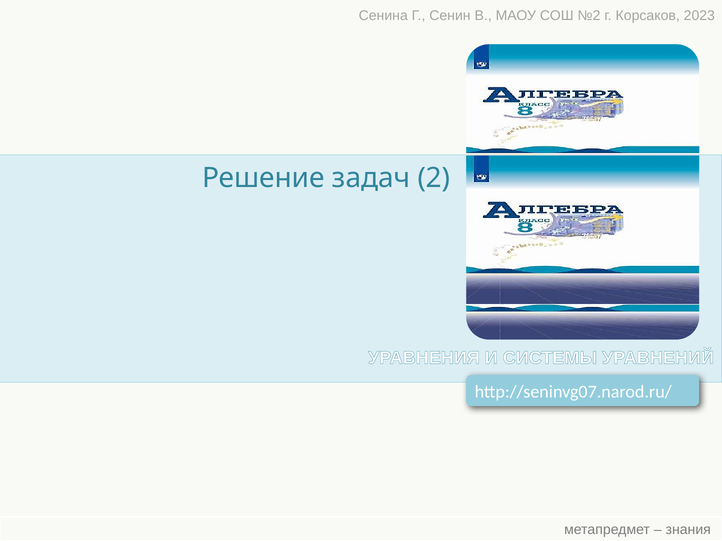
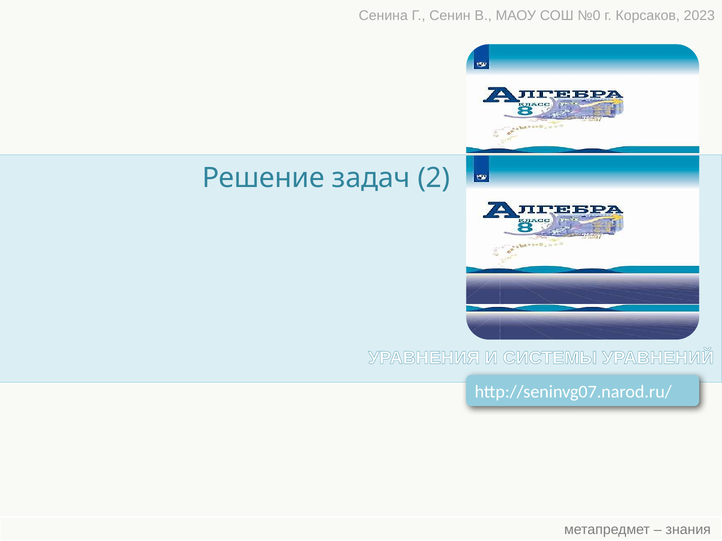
№2: №2 -> №0
